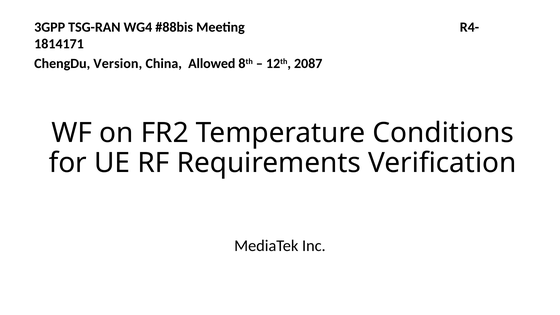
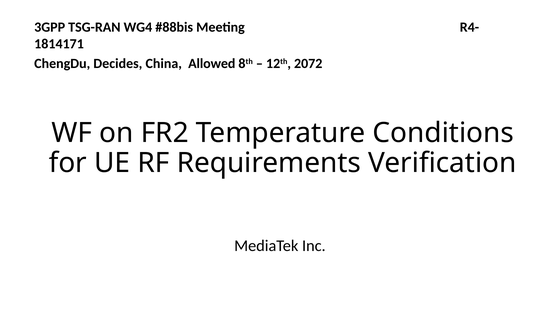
Version: Version -> Decides
2087: 2087 -> 2072
